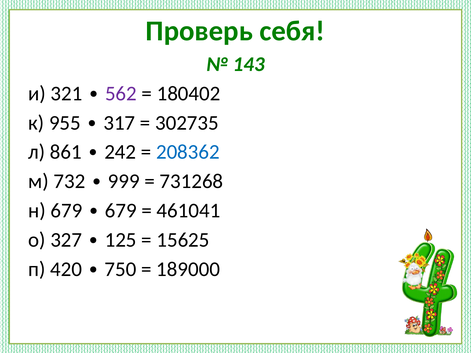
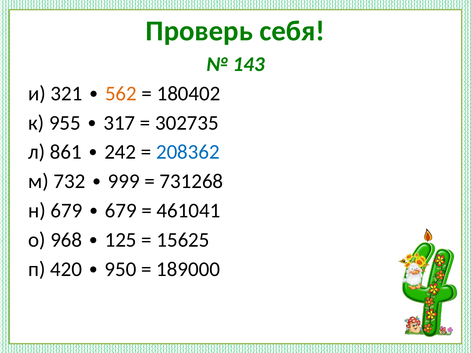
562 colour: purple -> orange
327: 327 -> 968
750: 750 -> 950
